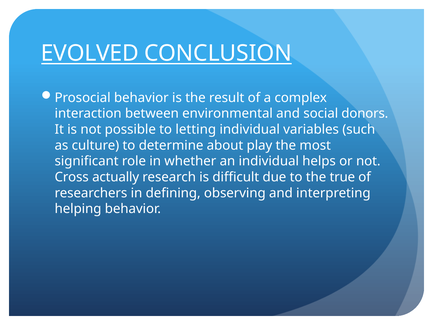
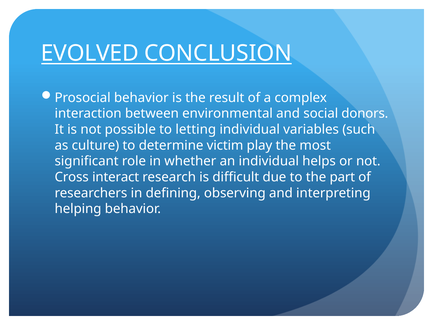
about: about -> victim
actually: actually -> interact
true: true -> part
